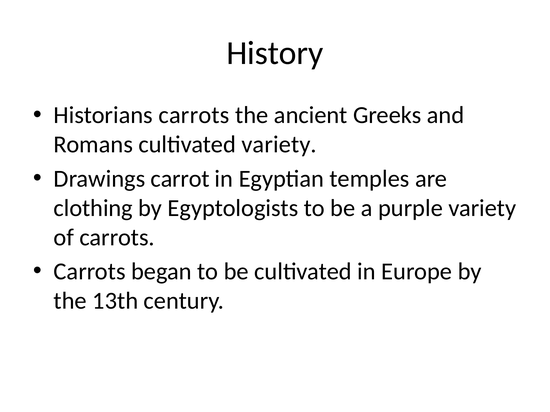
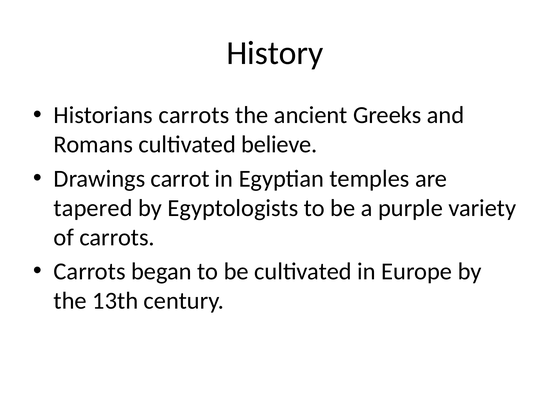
cultivated variety: variety -> believe
clothing: clothing -> tapered
